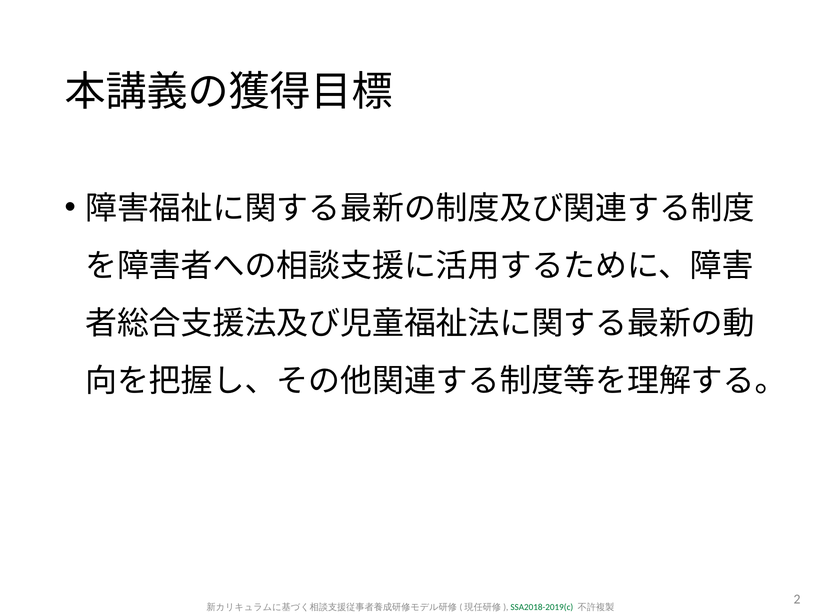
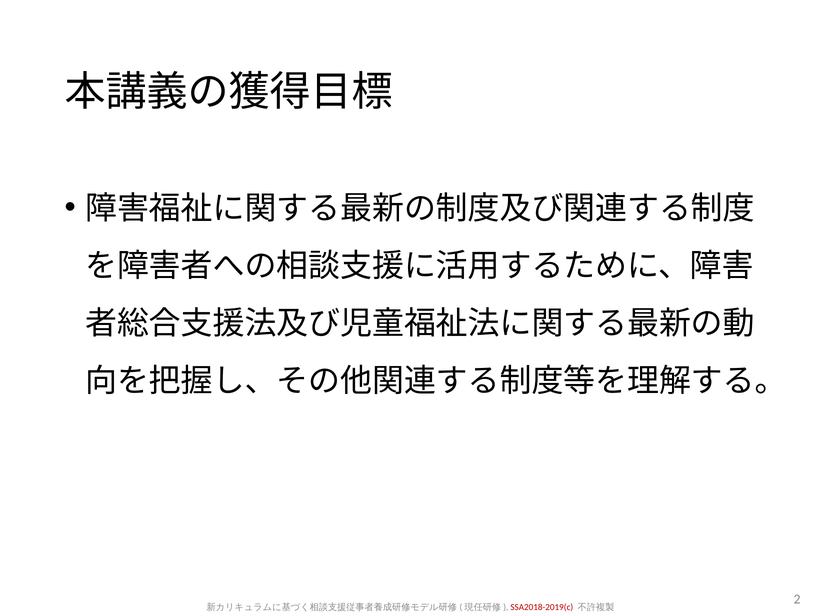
SSA2018-2019(c colour: green -> red
